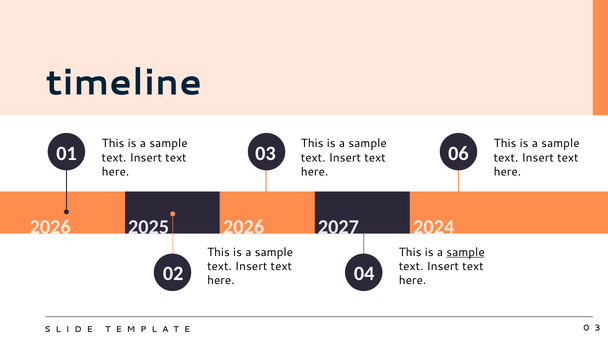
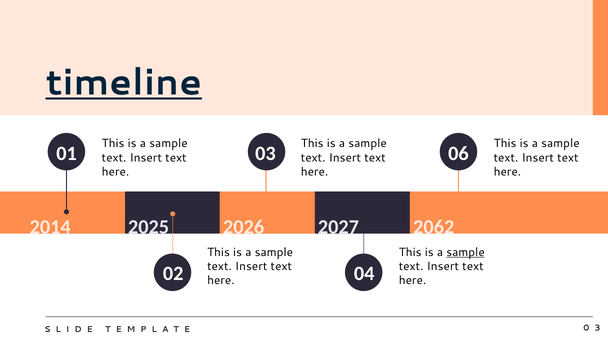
timeline underline: none -> present
2026 at (50, 227): 2026 -> 2014
2024: 2024 -> 2062
